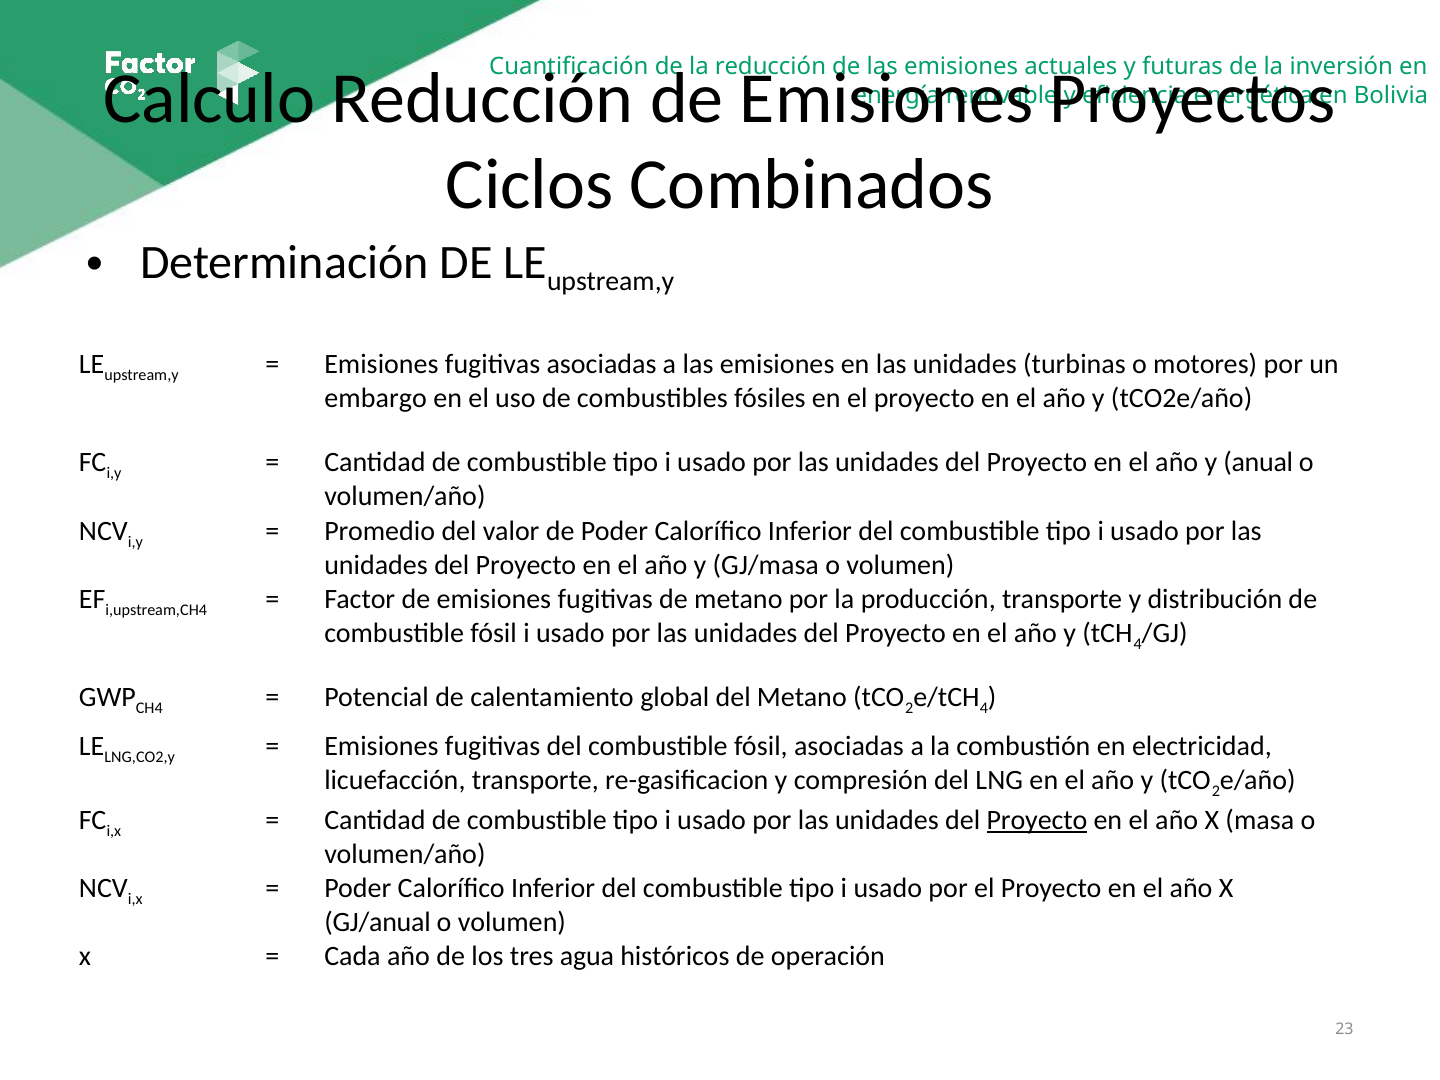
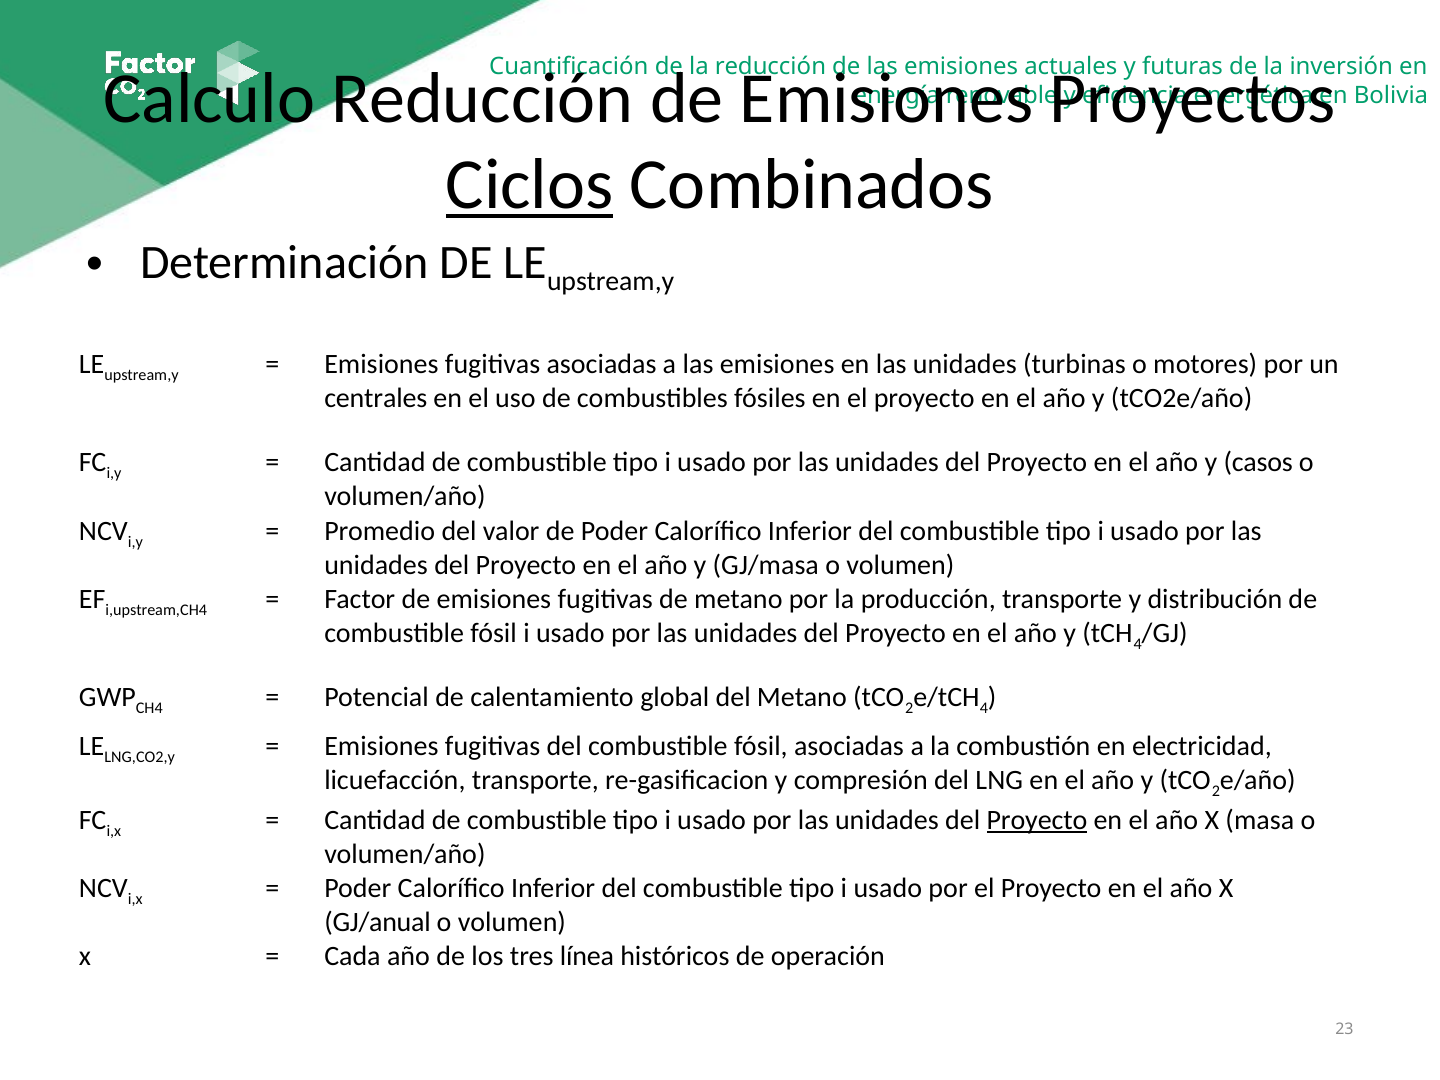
Ciclos underline: none -> present
embargo: embargo -> centrales
anual: anual -> casos
agua: agua -> línea
